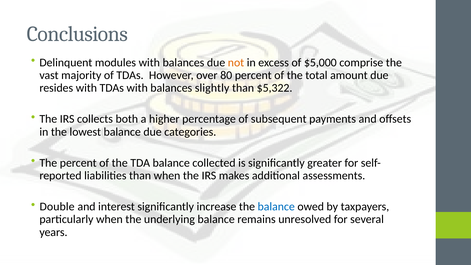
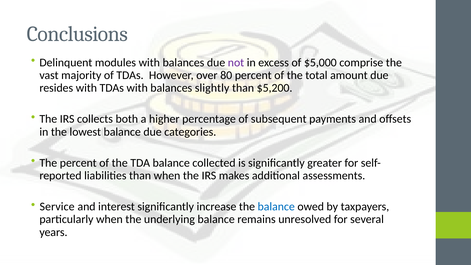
not colour: orange -> purple
$5,322: $5,322 -> $5,200
Double: Double -> Service
